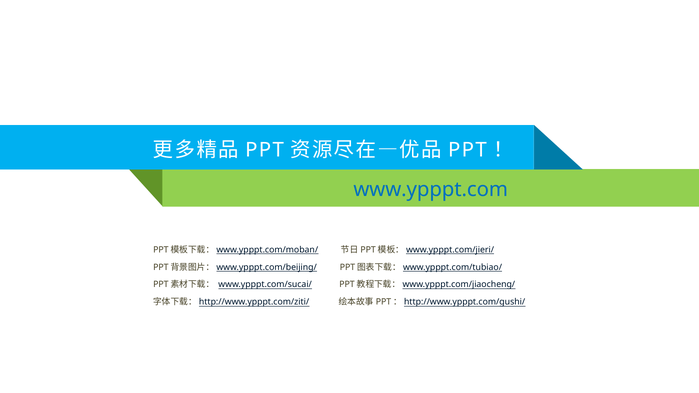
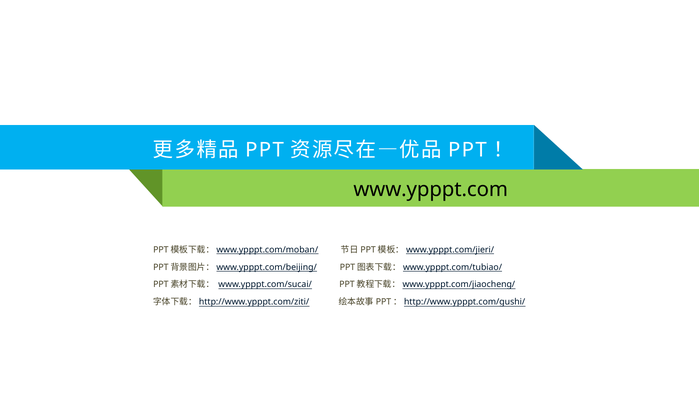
www.ypppt.com colour: blue -> black
